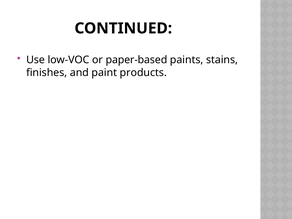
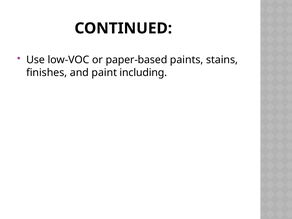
products: products -> including
